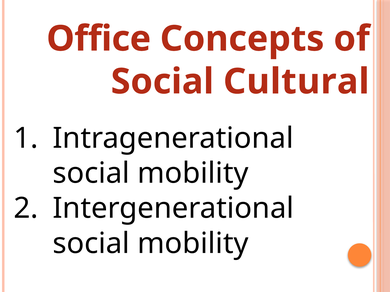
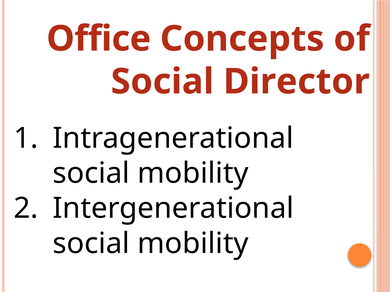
Cultural: Cultural -> Director
